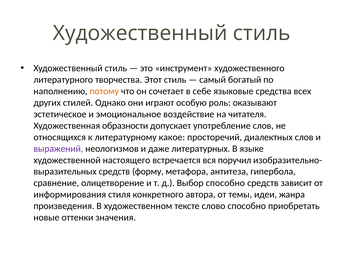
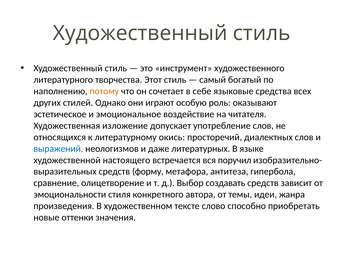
образности: образности -> изложение
какое: какое -> окись
выражений colour: purple -> blue
Выбор способно: способно -> создавать
информирования: информирования -> эмоциональности
